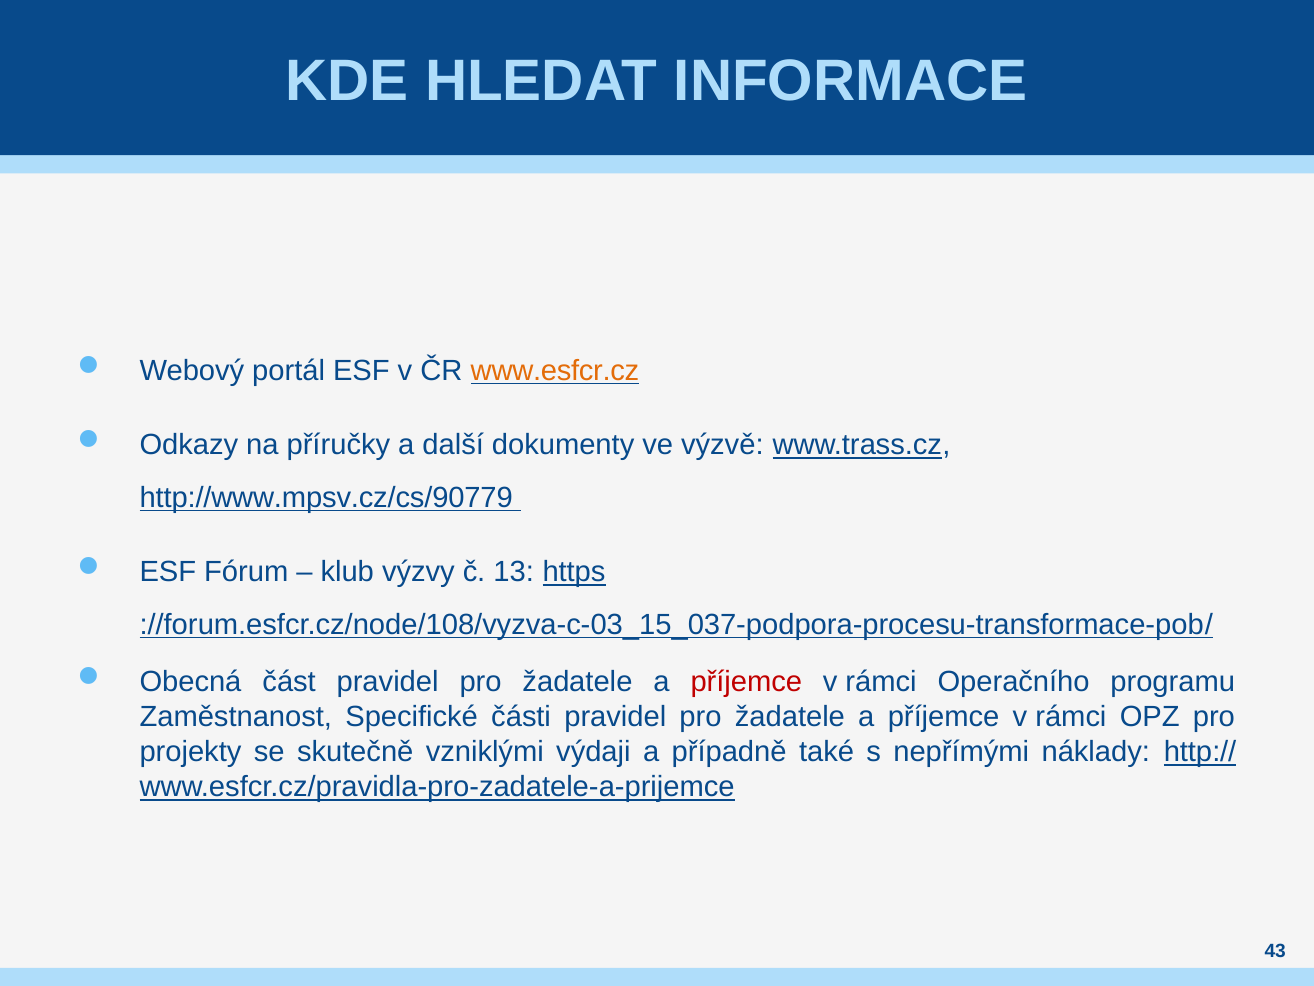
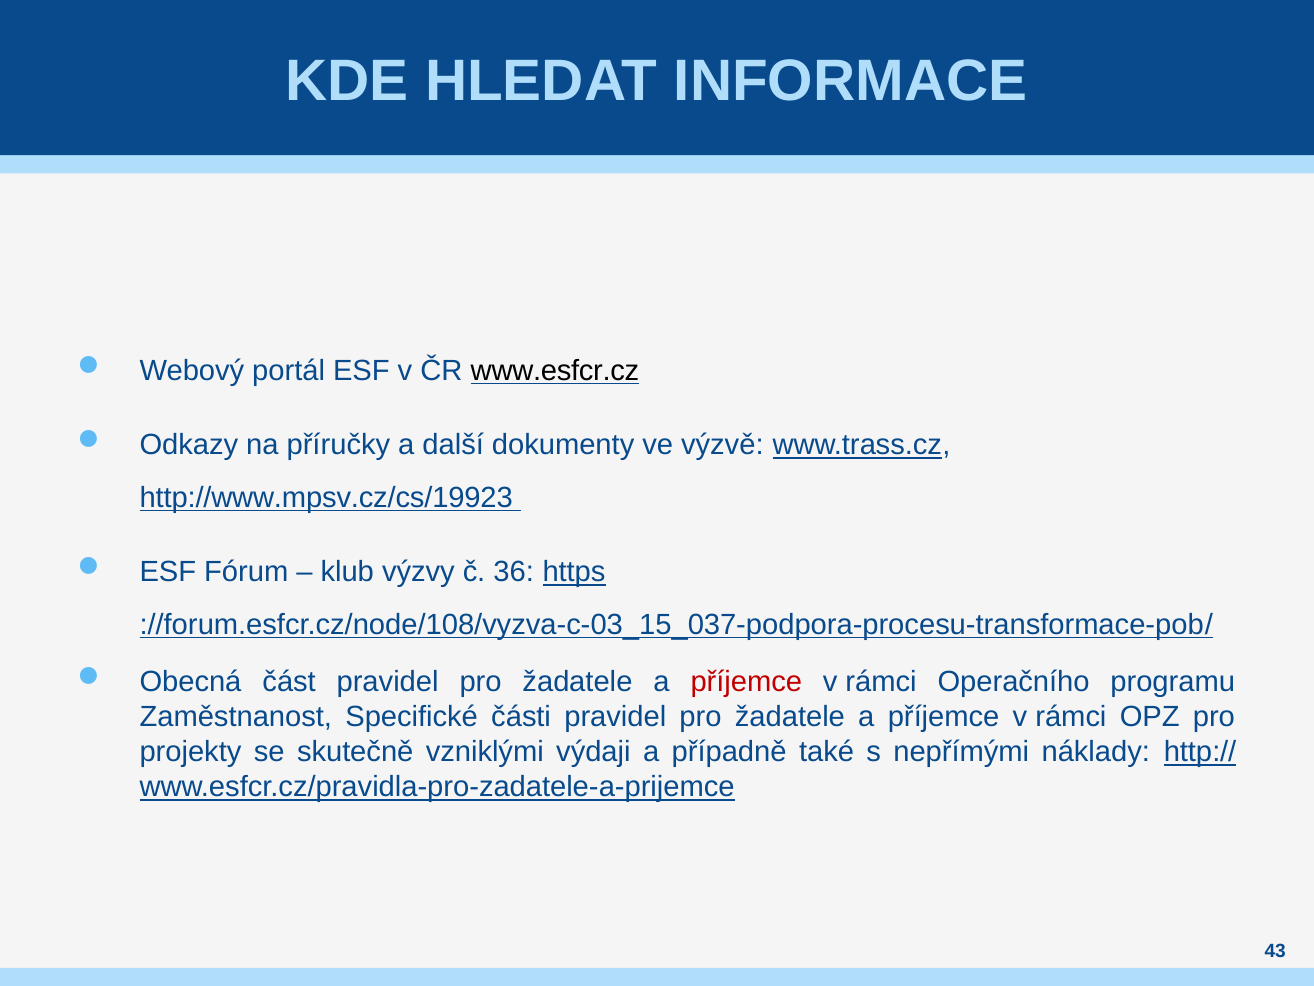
www.esfcr.cz colour: orange -> black
http://www.mpsv.cz/cs/90779: http://www.mpsv.cz/cs/90779 -> http://www.mpsv.cz/cs/19923
13: 13 -> 36
